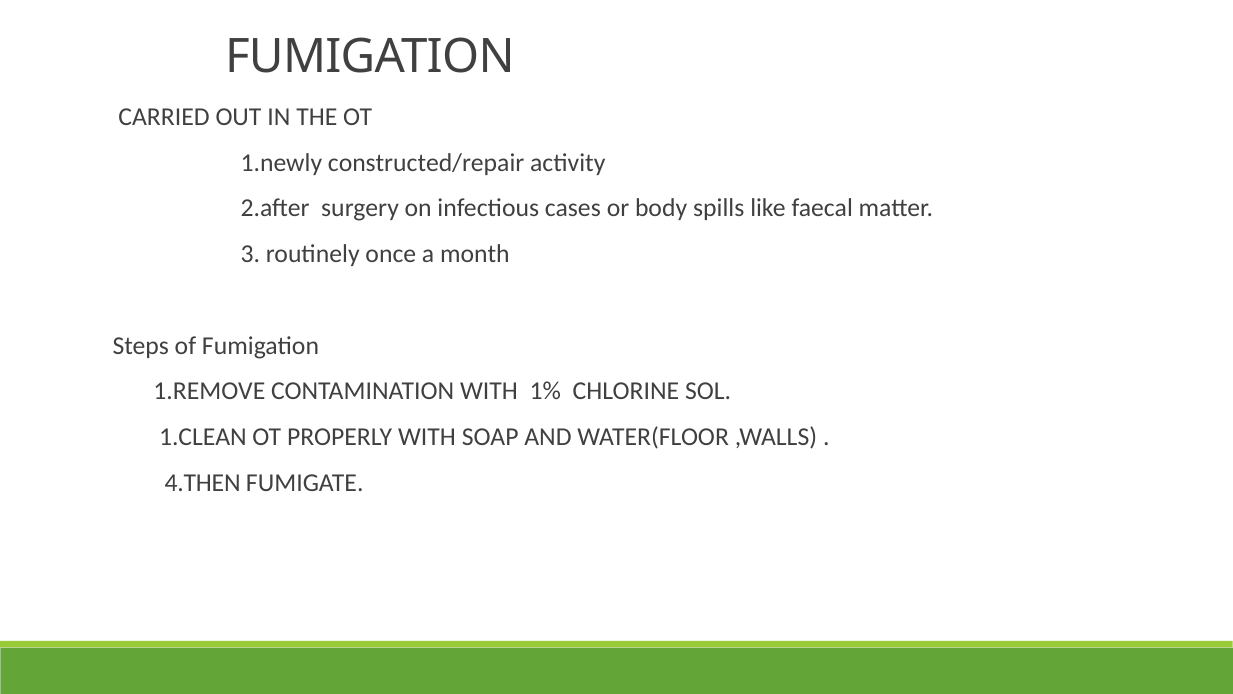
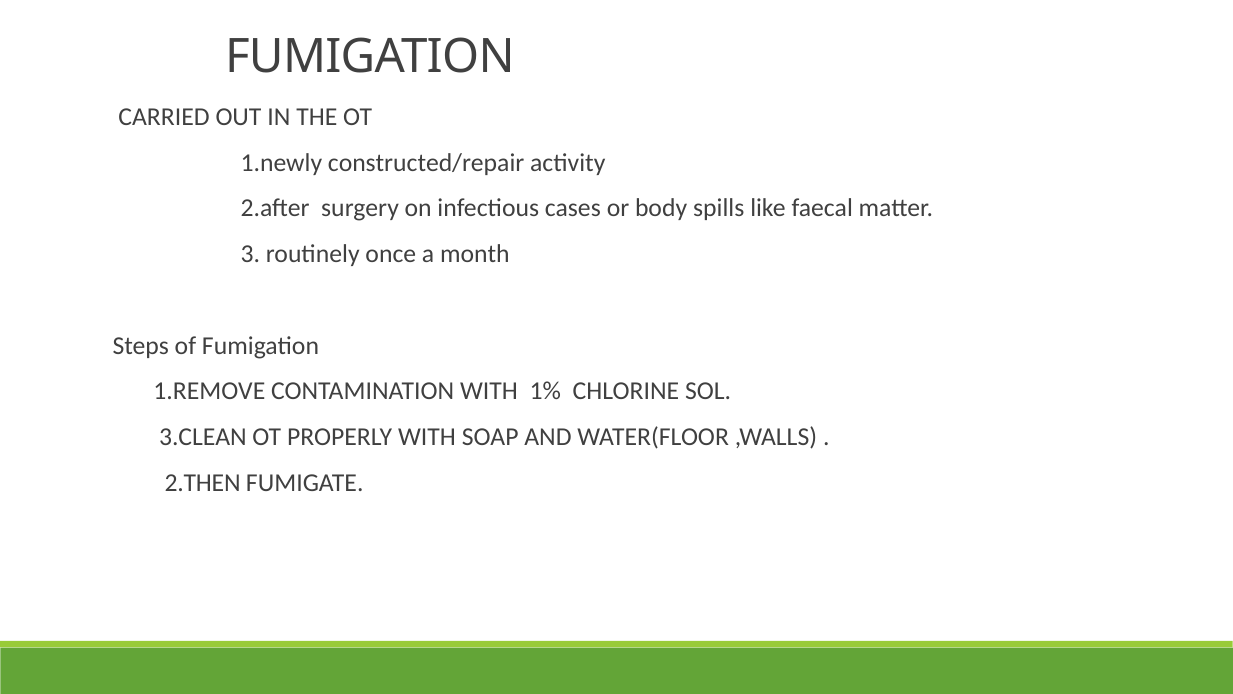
1.CLEAN: 1.CLEAN -> 3.CLEAN
4.THEN: 4.THEN -> 2.THEN
